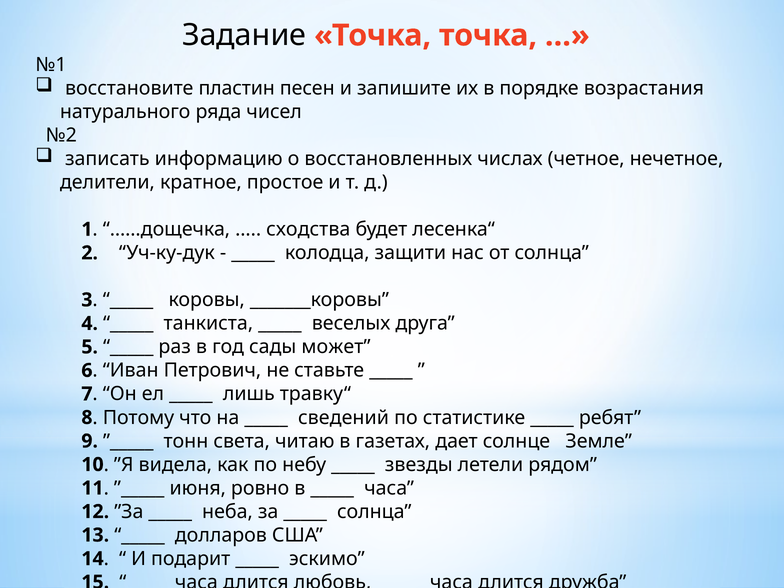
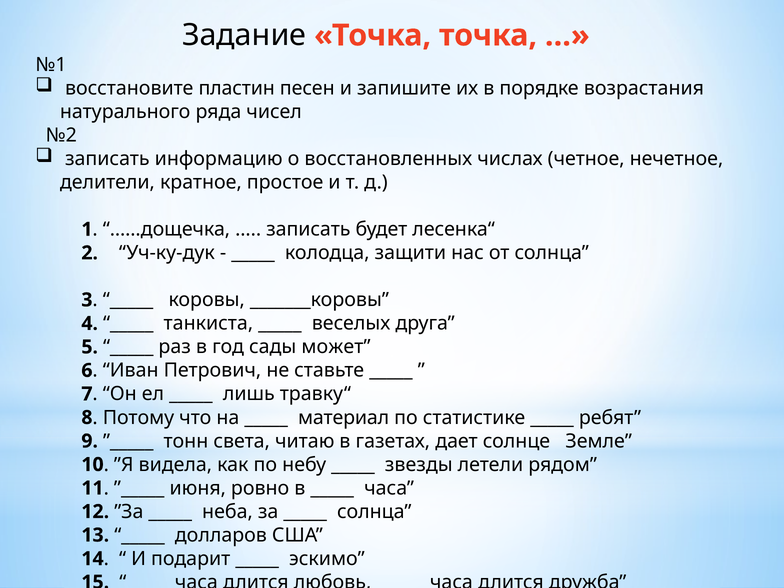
сходства at (308, 229): сходства -> записать
сведений: сведений -> материал
